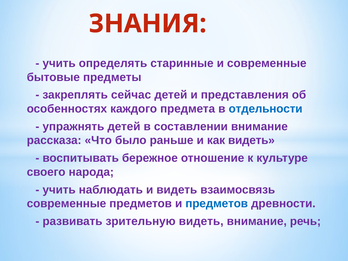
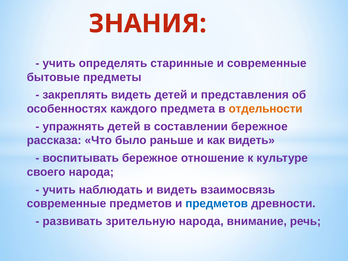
закреплять сейчас: сейчас -> видеть
отдельности colour: blue -> orange
составлении внимание: внимание -> бережное
зрительную видеть: видеть -> народа
